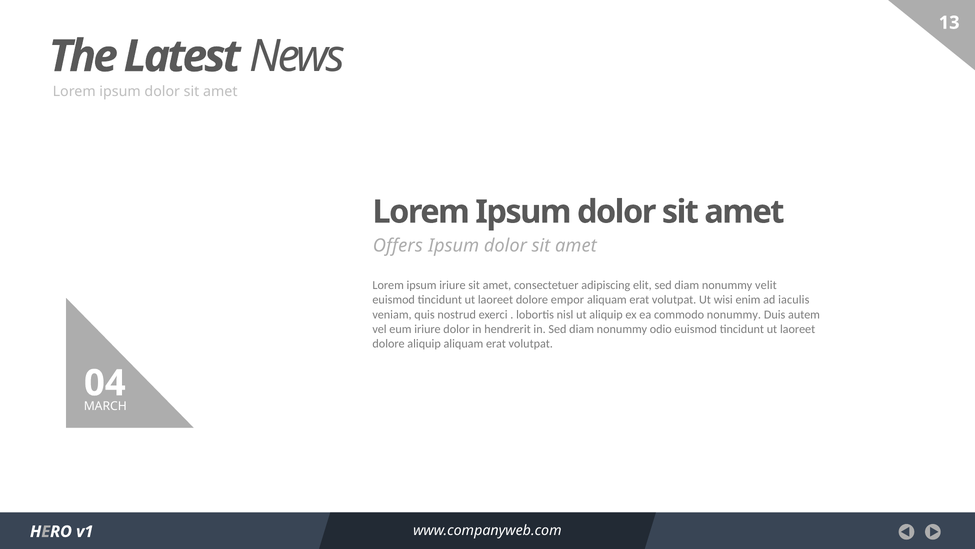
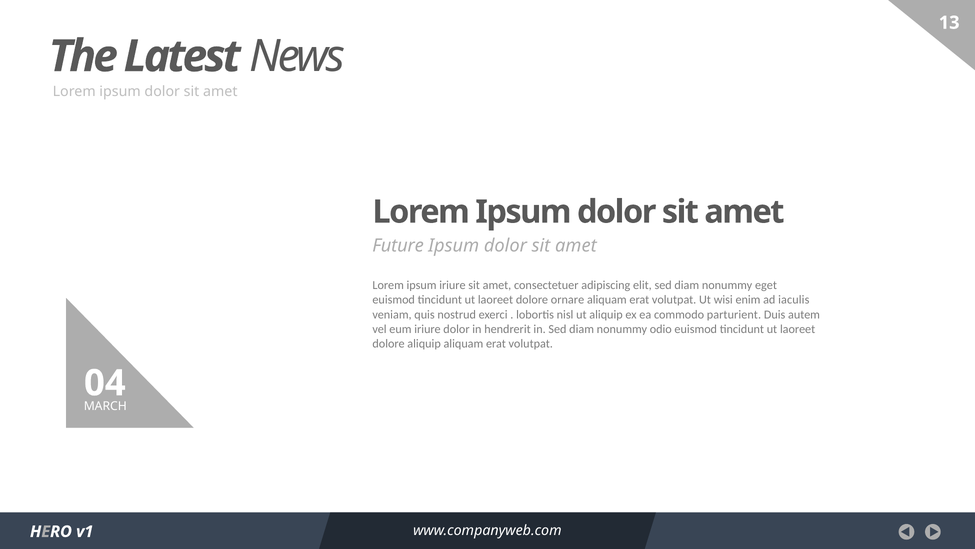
Offers: Offers -> Future
velit: velit -> eget
empor: empor -> ornare
commodo nonummy: nonummy -> parturient
